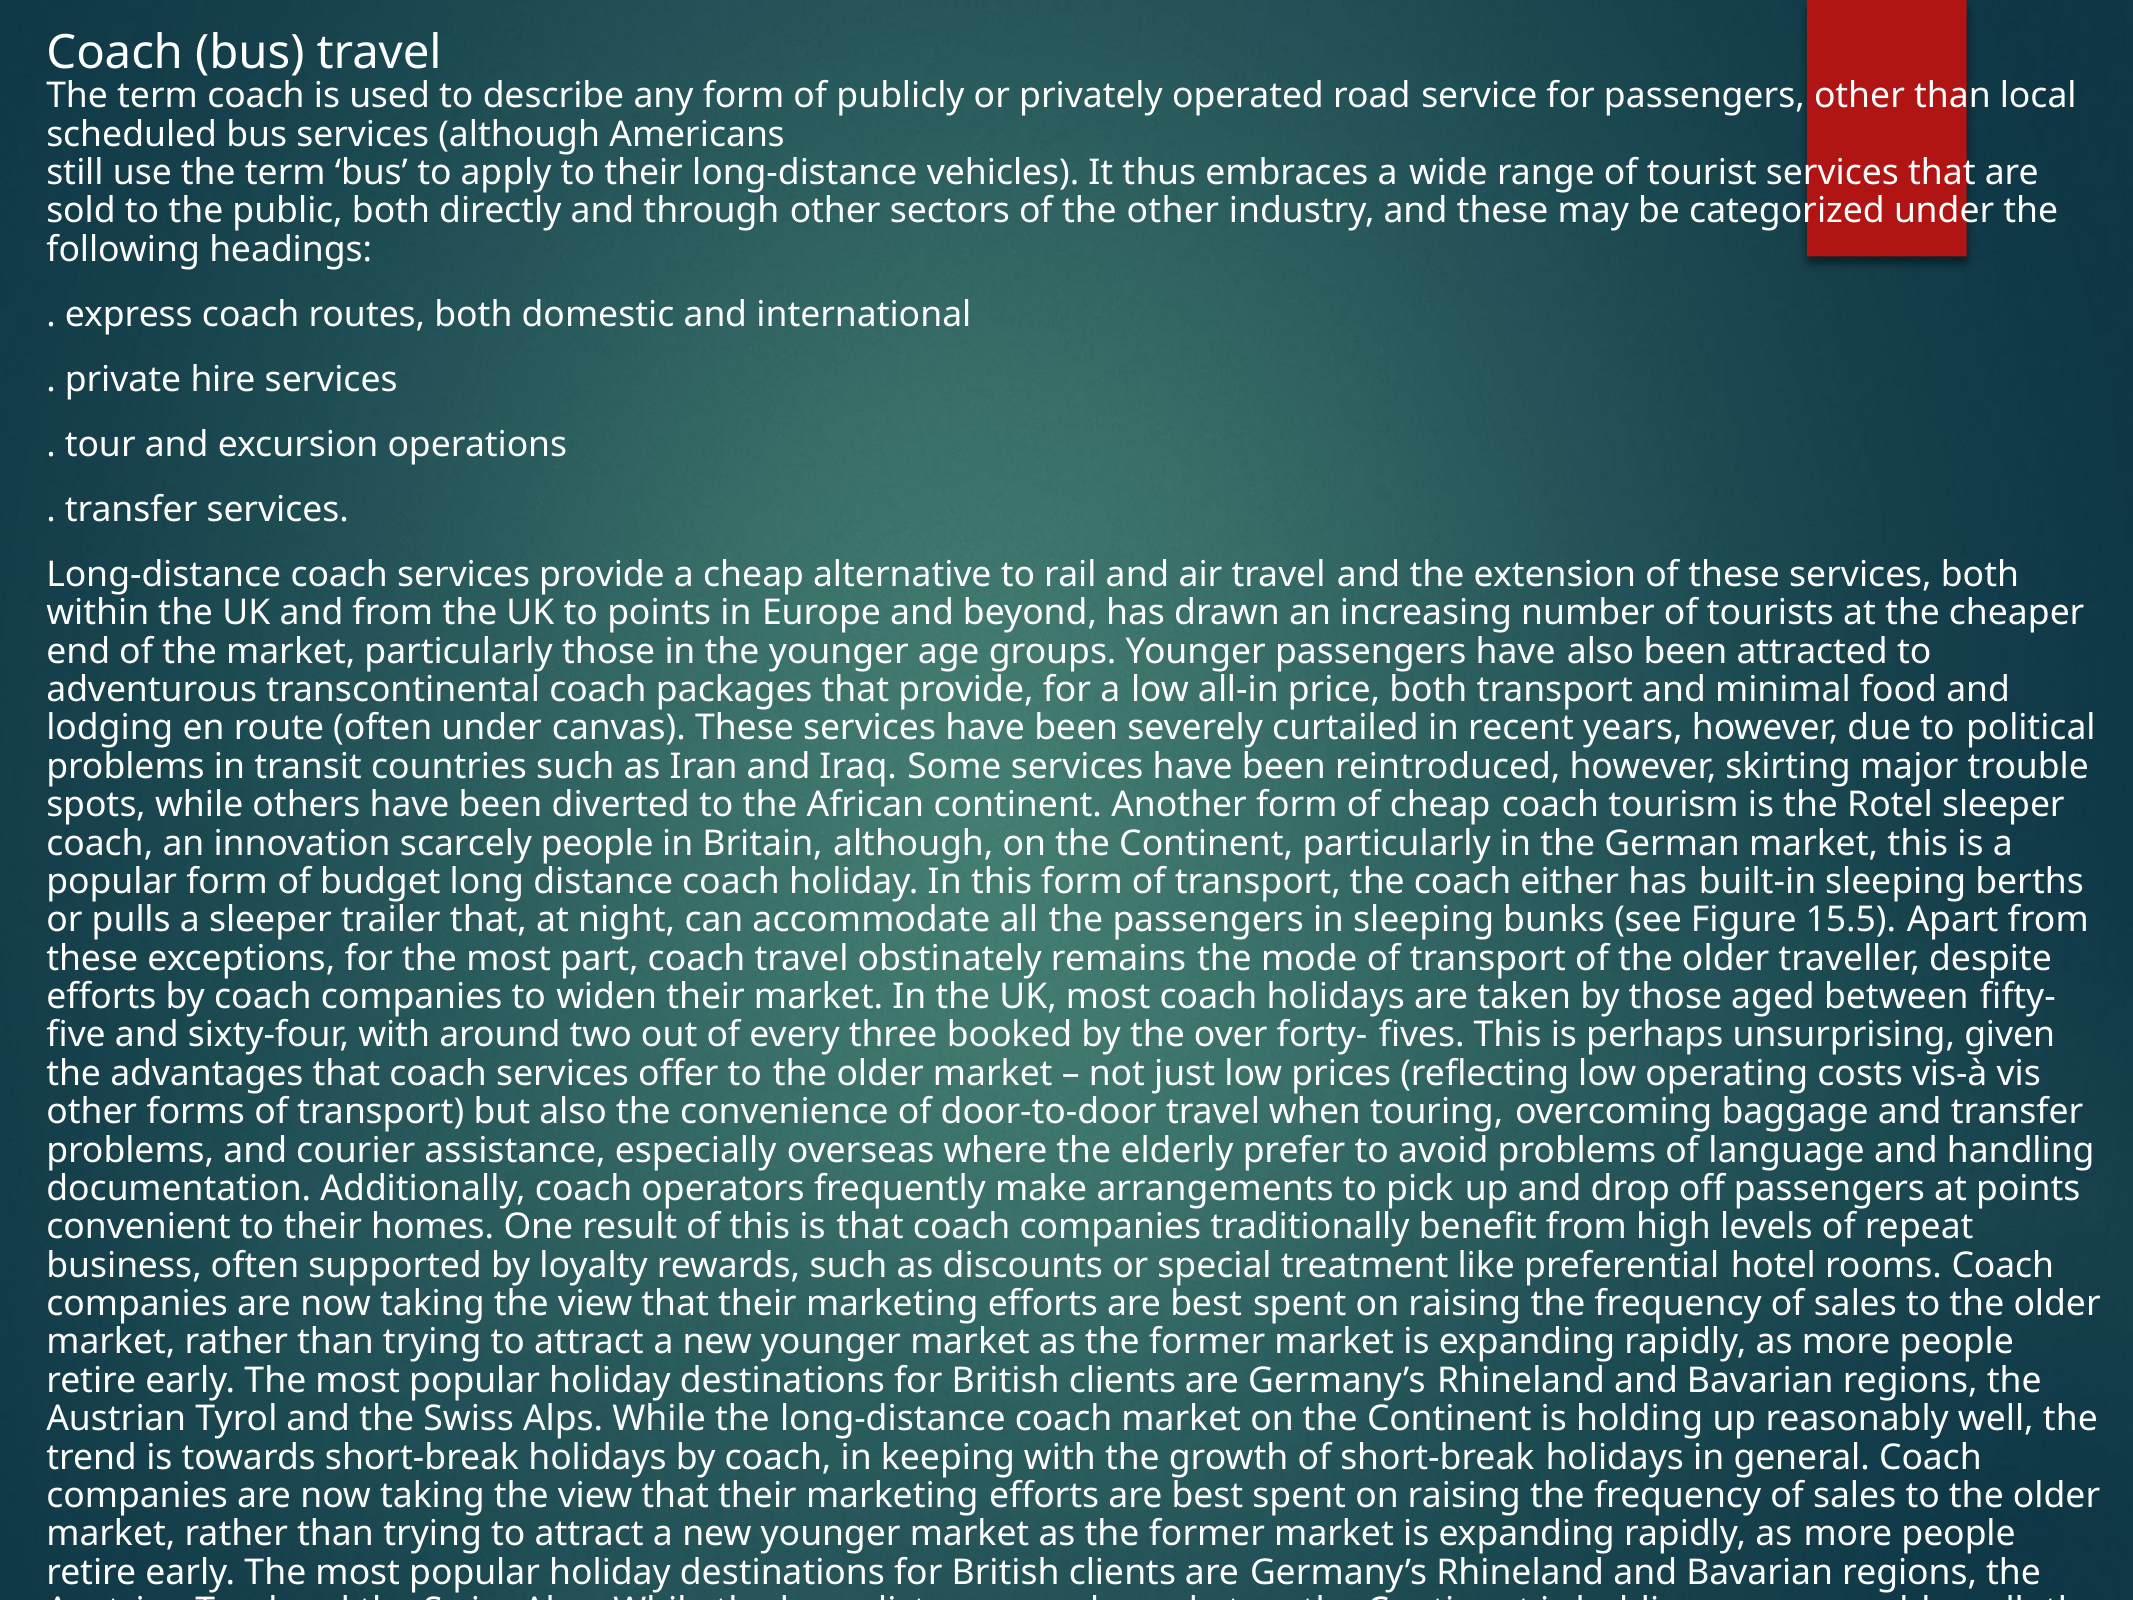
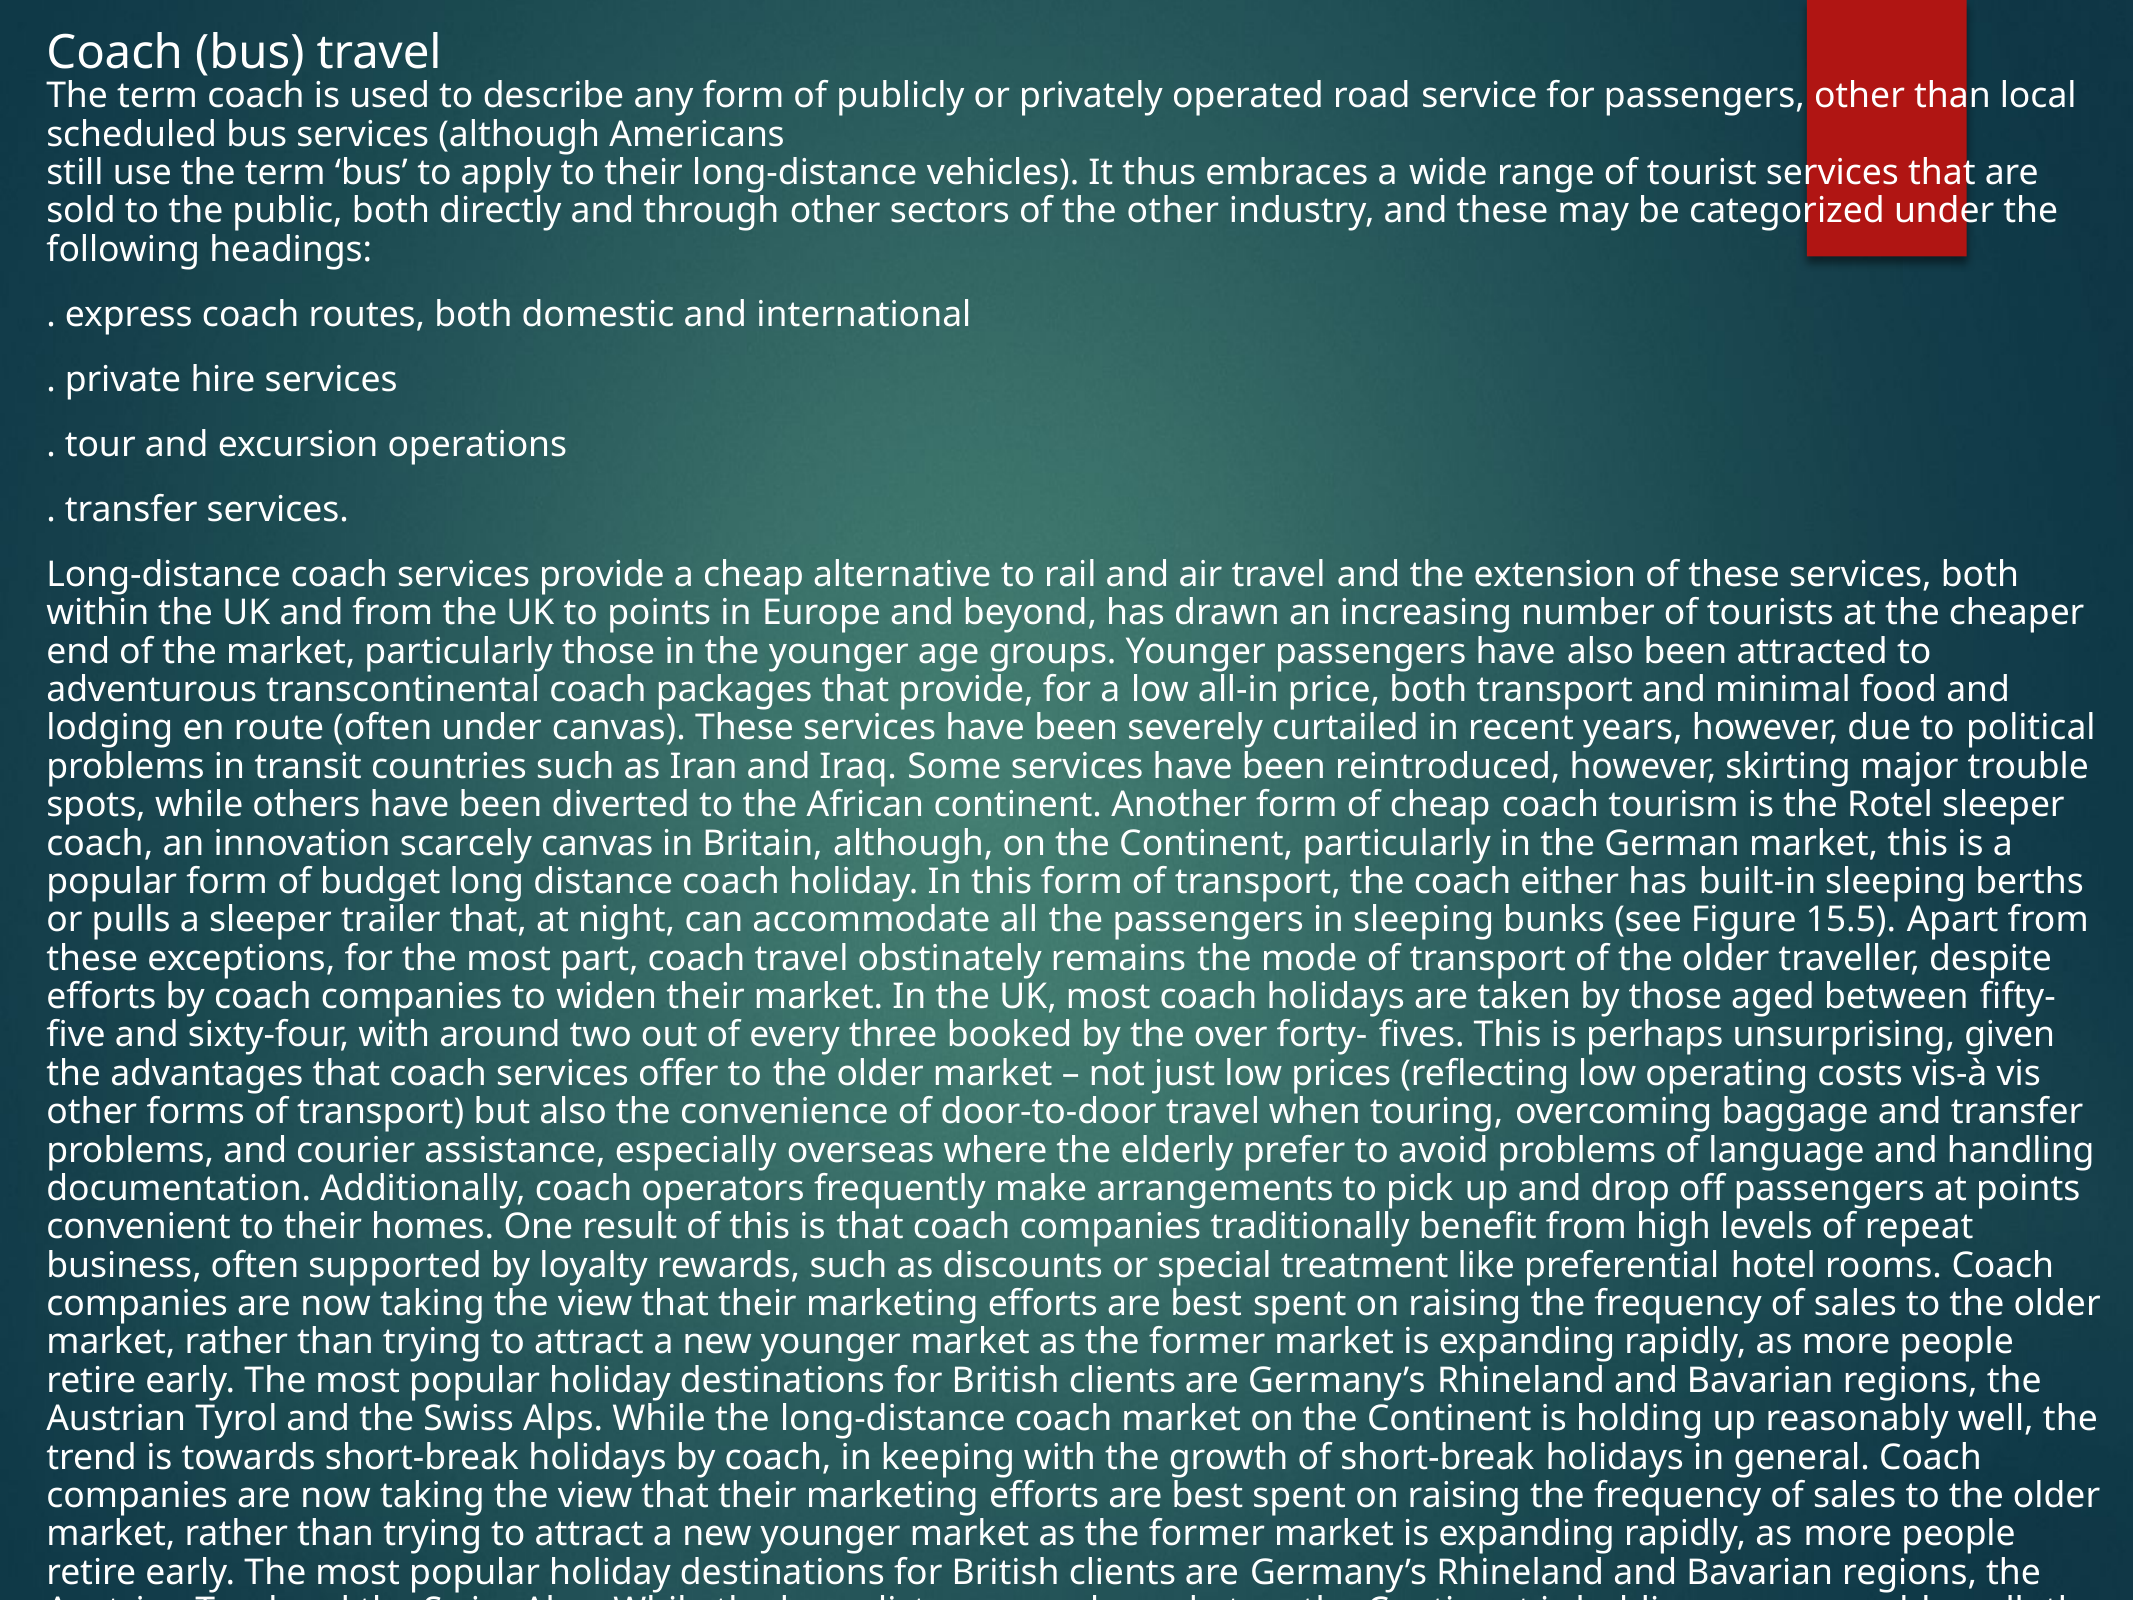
scarcely people: people -> canvas
